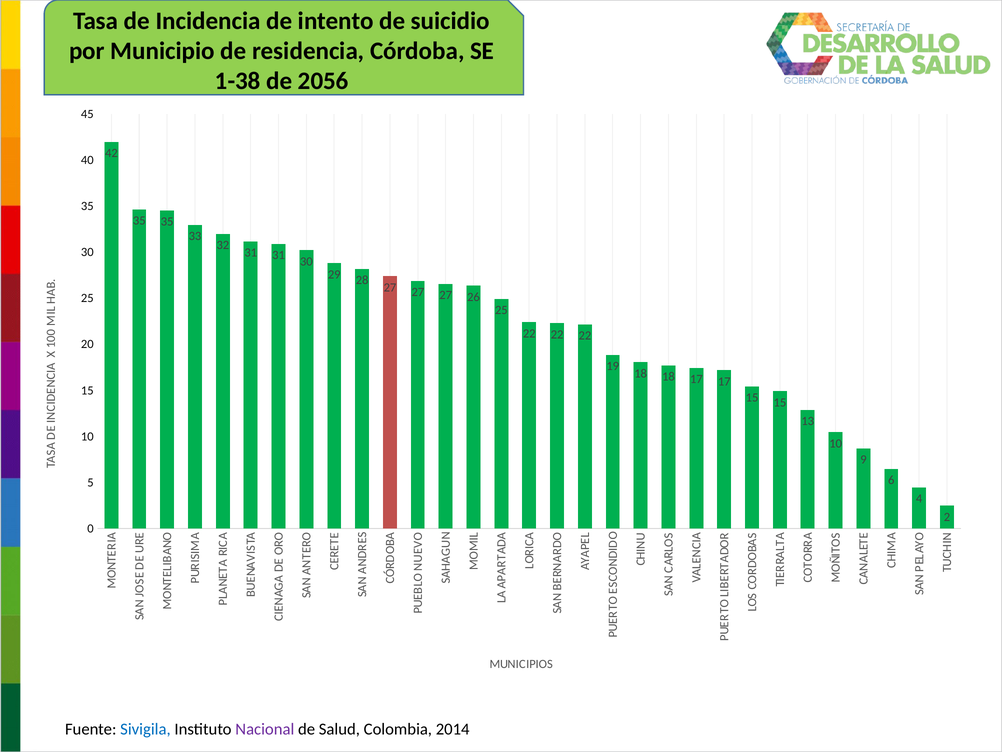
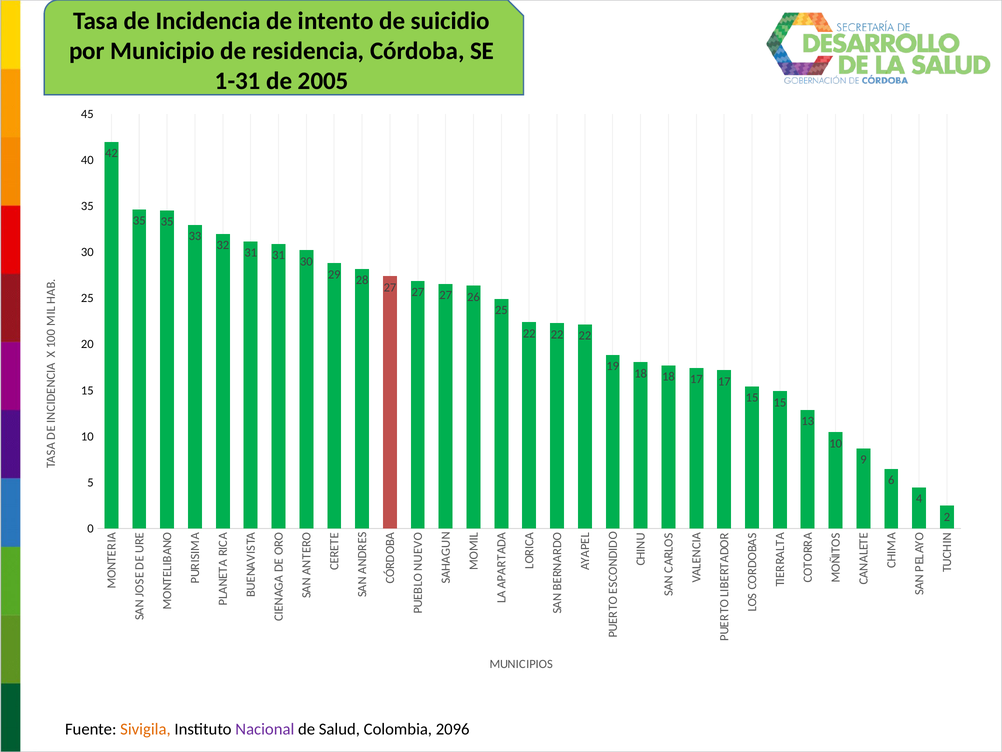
1-38: 1-38 -> 1-31
2056: 2056 -> 2005
Sivigila colour: blue -> orange
2014: 2014 -> 2096
